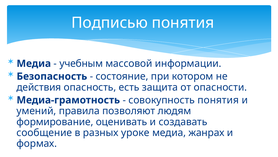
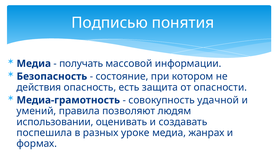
учебным: учебным -> получать
совокупность понятия: понятия -> удачной
формирование: формирование -> использовании
сообщение: сообщение -> поспешила
